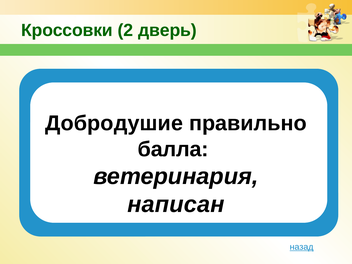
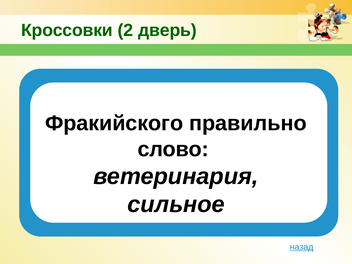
Добродушие: Добродушие -> Фракийского
балла: балла -> слово
написан: написан -> сильное
